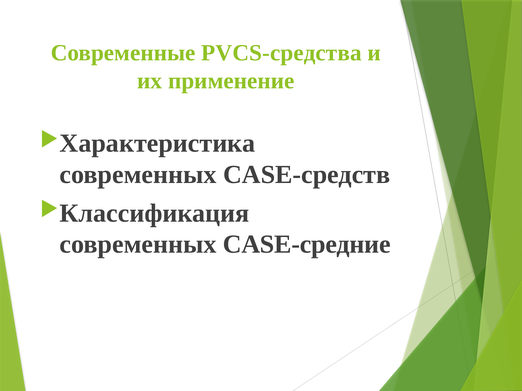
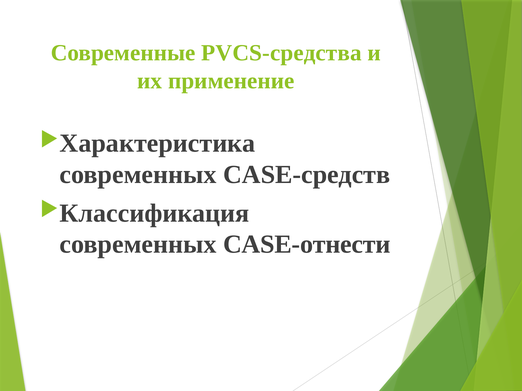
CASE-средние: CASE-средние -> CASE-отнести
